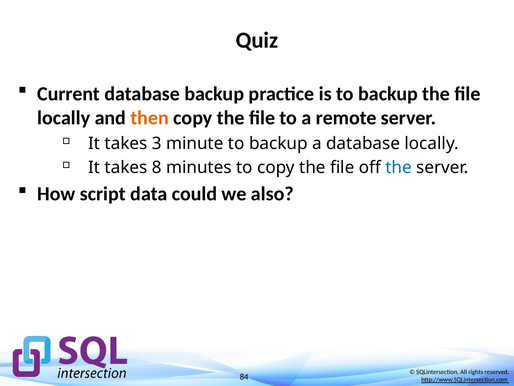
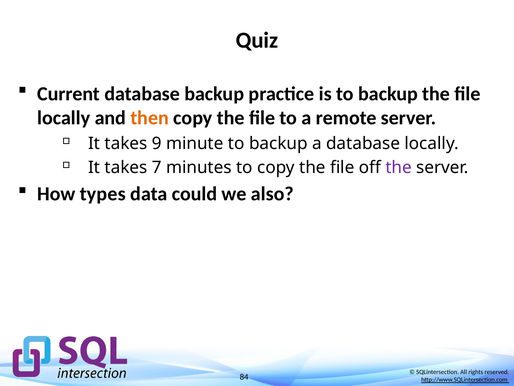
3: 3 -> 9
8: 8 -> 7
the at (399, 167) colour: blue -> purple
script: script -> types
